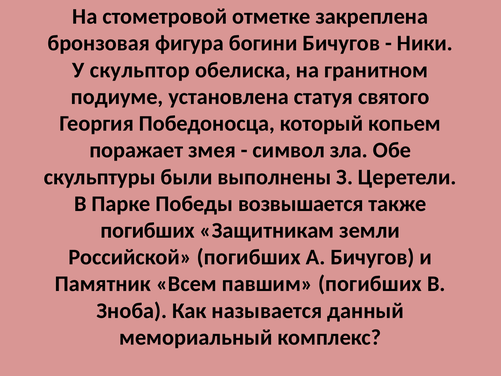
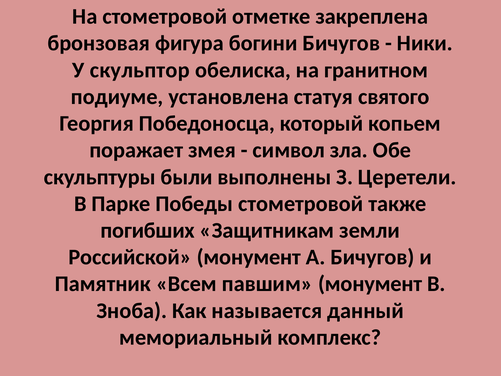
Победы возвышается: возвышается -> стометровой
Российской погибших: погибших -> монумент
павшим погибших: погибших -> монумент
